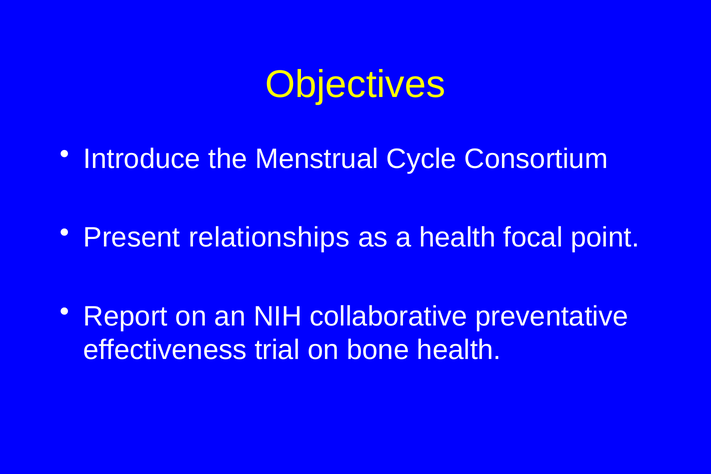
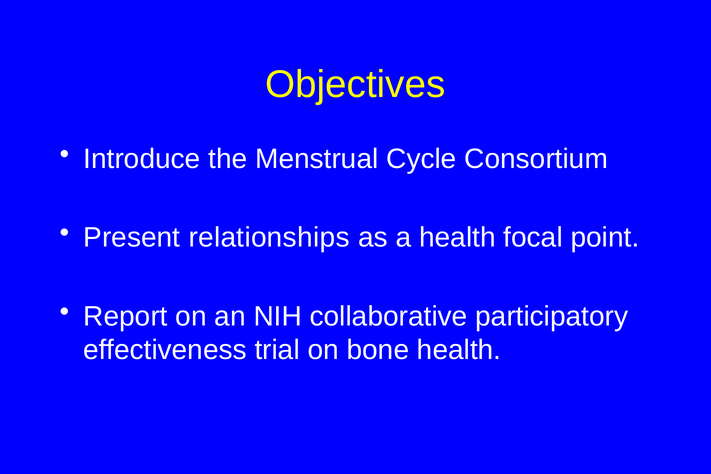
preventative: preventative -> participatory
